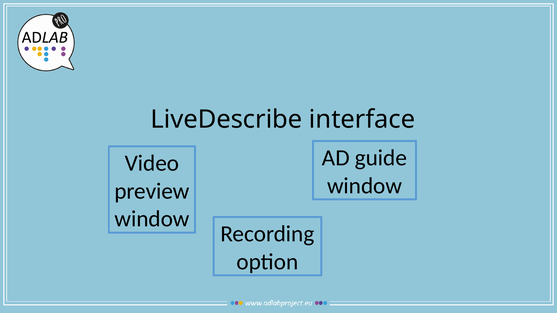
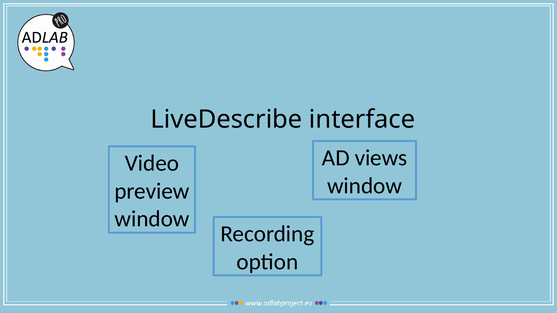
guide: guide -> views
